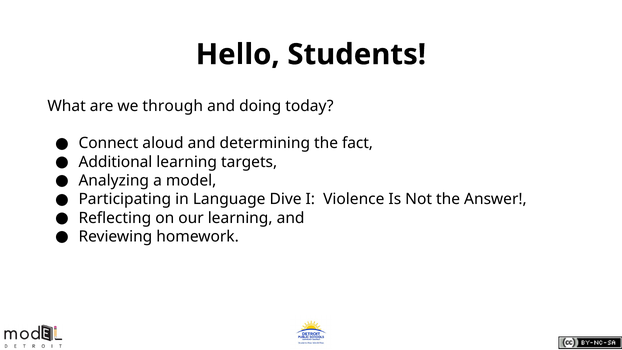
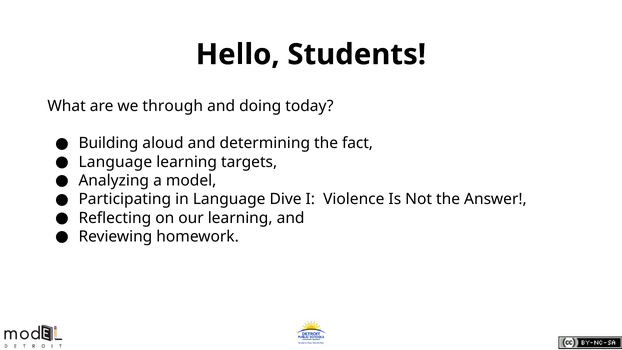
Connect: Connect -> Building
Additional at (115, 162): Additional -> Language
